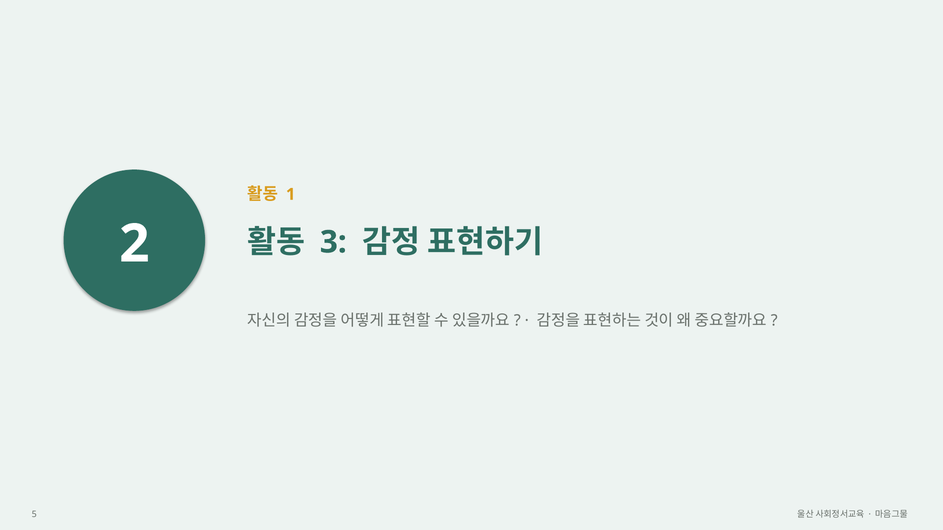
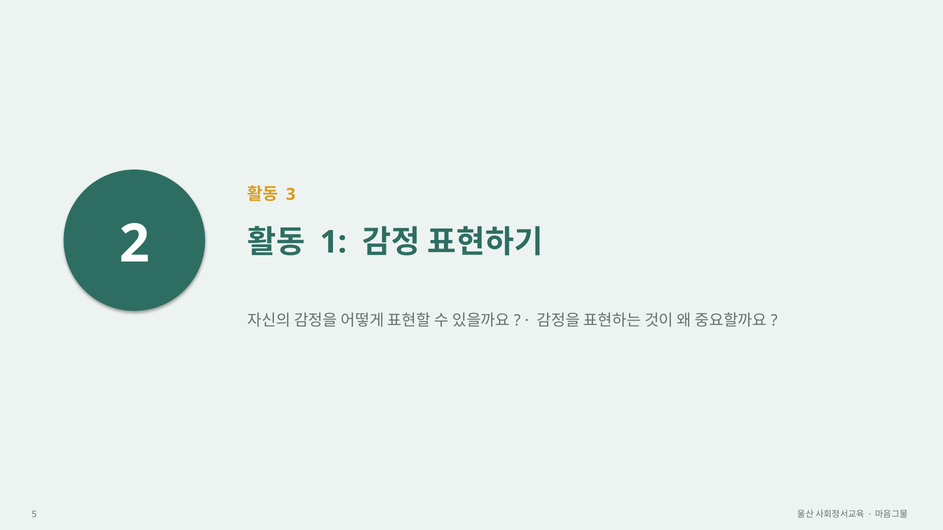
1: 1 -> 3
3: 3 -> 1
